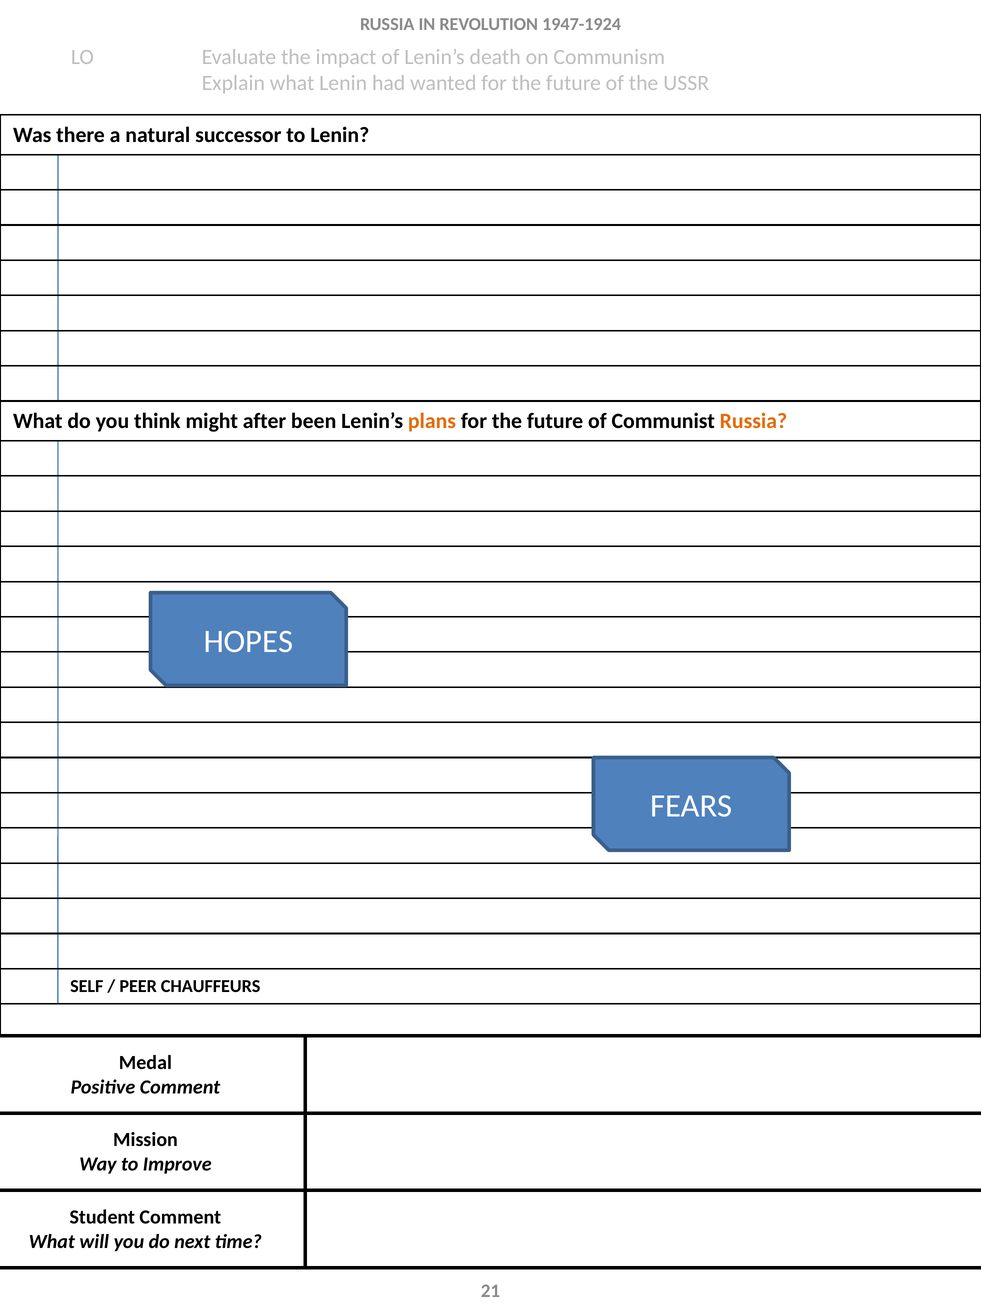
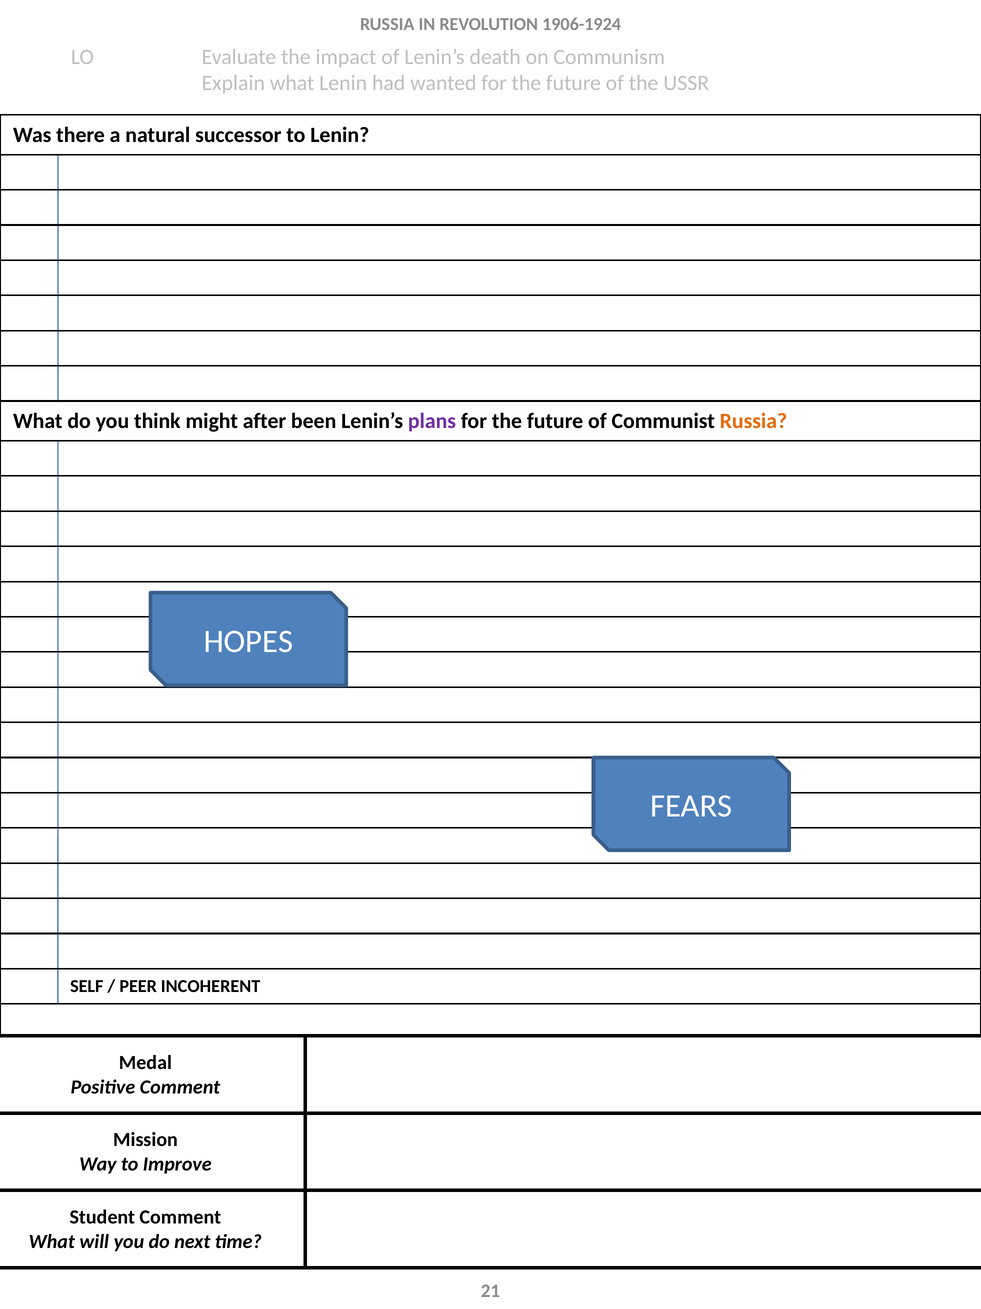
1947-1924: 1947-1924 -> 1906-1924
plans colour: orange -> purple
CHAUFFEURS: CHAUFFEURS -> INCOHERENT
